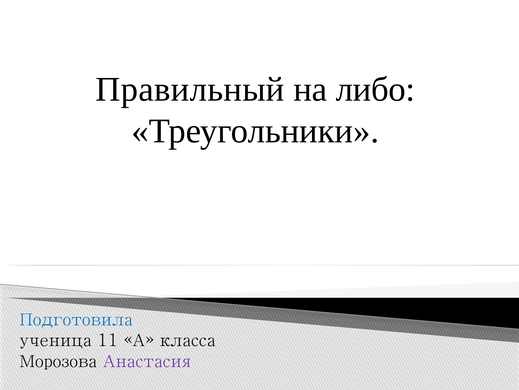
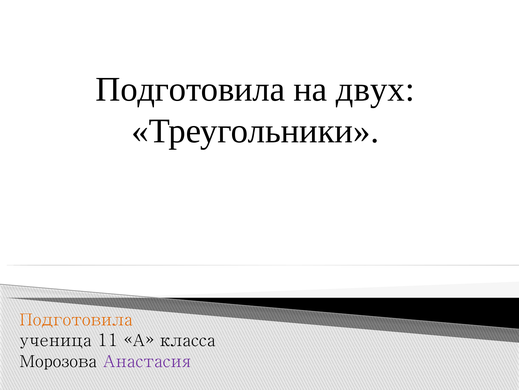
Правильный at (190, 89): Правильный -> Подготовила
либо: либо -> двух
Подготовила at (76, 319) colour: blue -> orange
